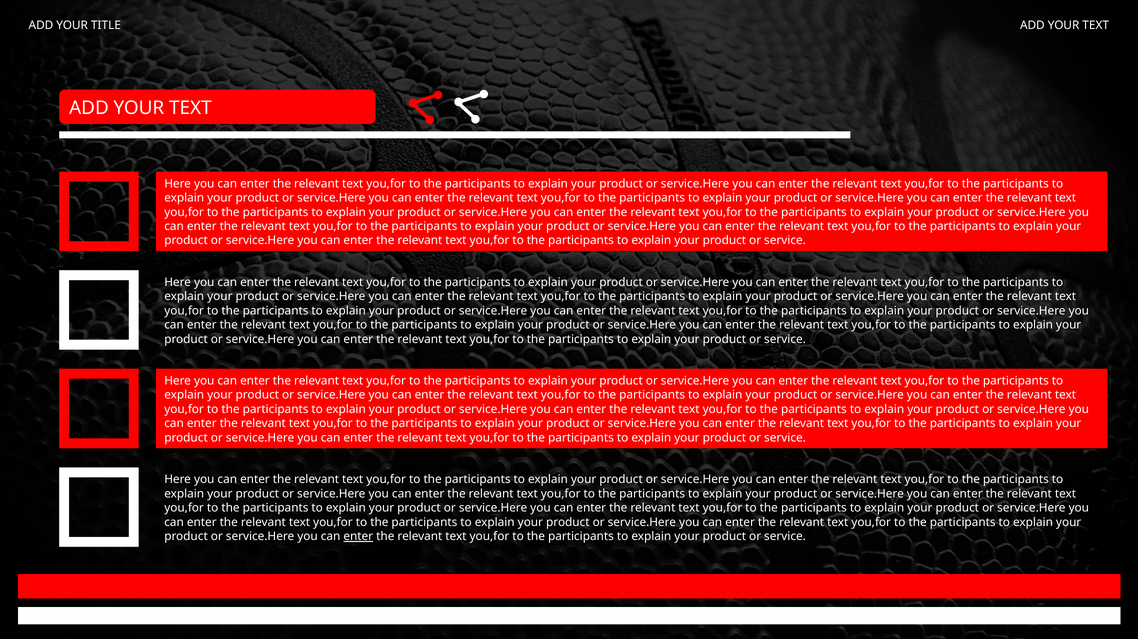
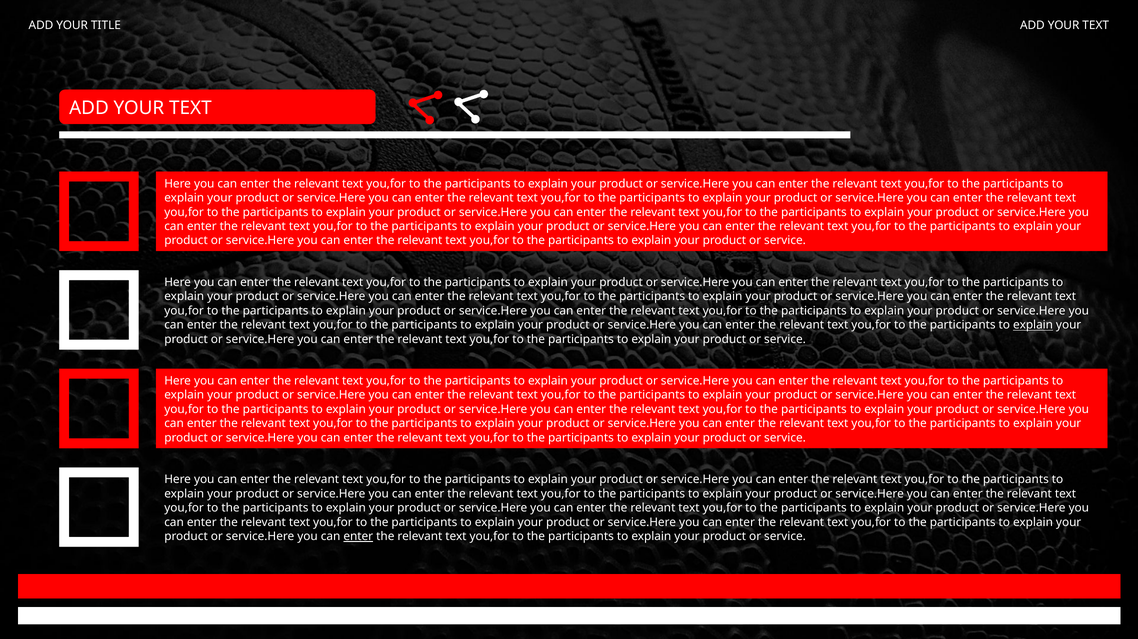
explain at (1033, 325) underline: none -> present
